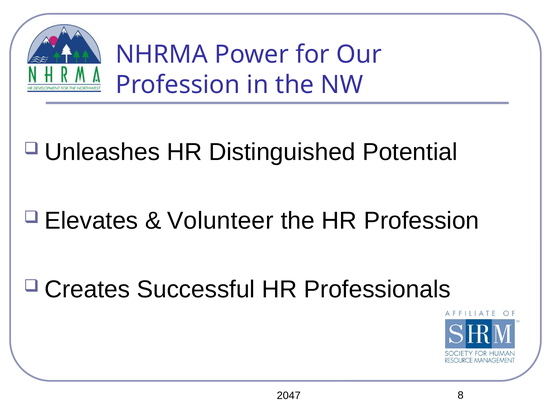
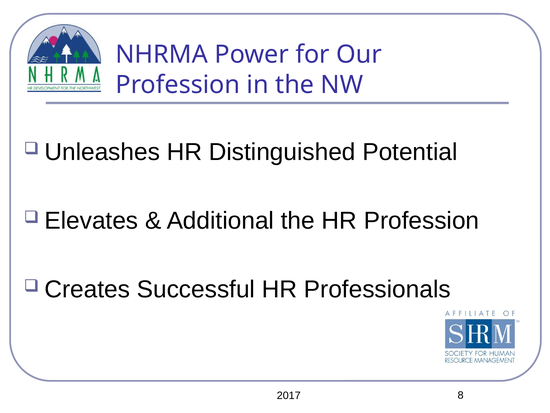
Volunteer: Volunteer -> Additional
2047: 2047 -> 2017
